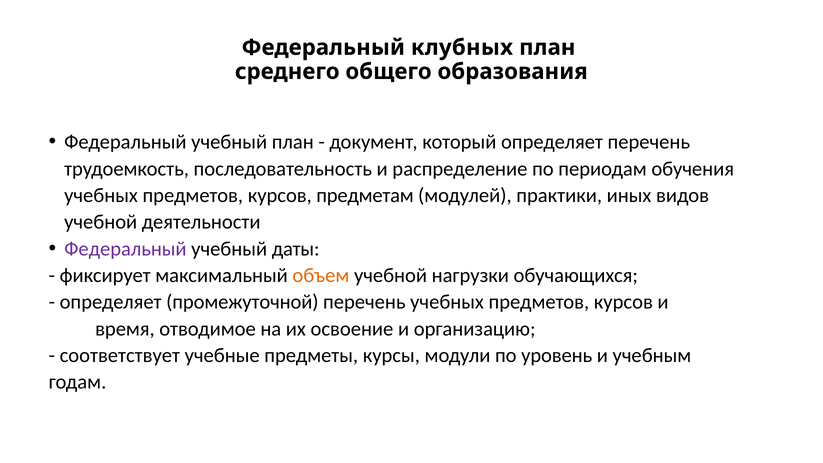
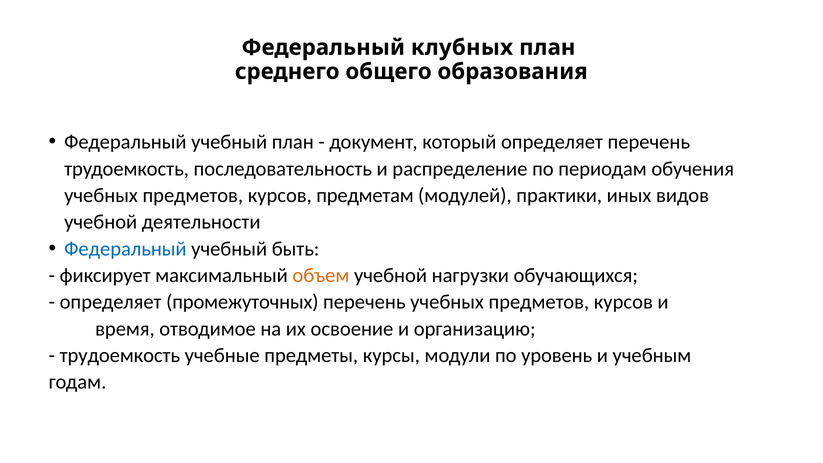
Федеральный at (125, 249) colour: purple -> blue
даты: даты -> быть
промежуточной: промежуточной -> промежуточных
соответствует at (120, 355): соответствует -> трудоемкость
